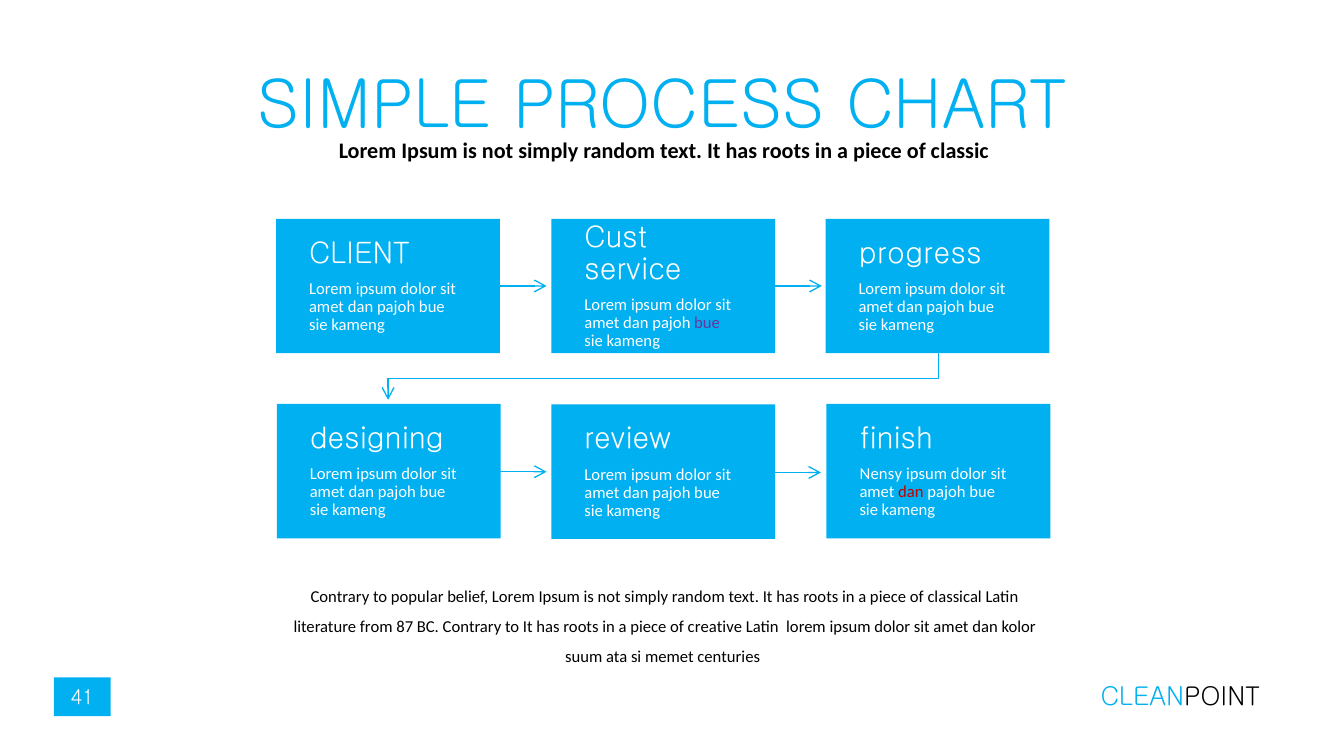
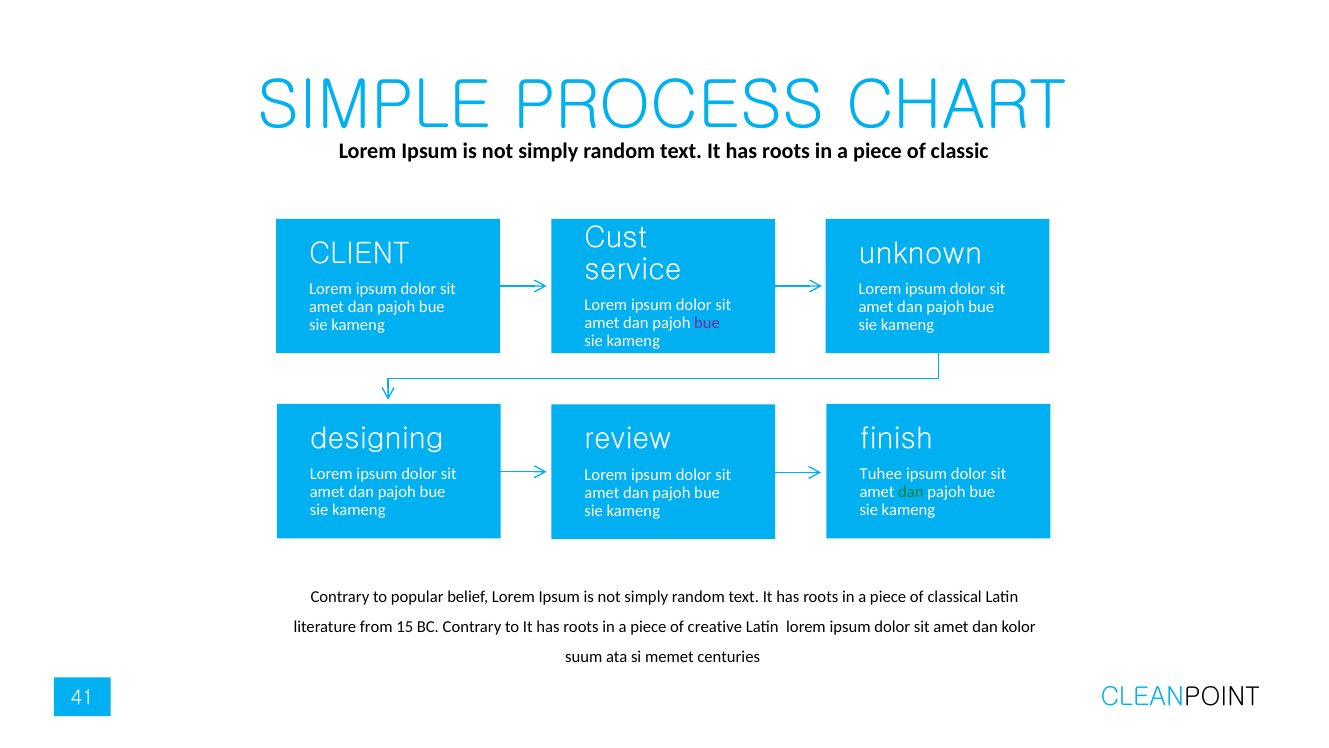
progress: progress -> unknown
Nensy: Nensy -> Tuhee
dan at (911, 492) colour: red -> green
87: 87 -> 15
